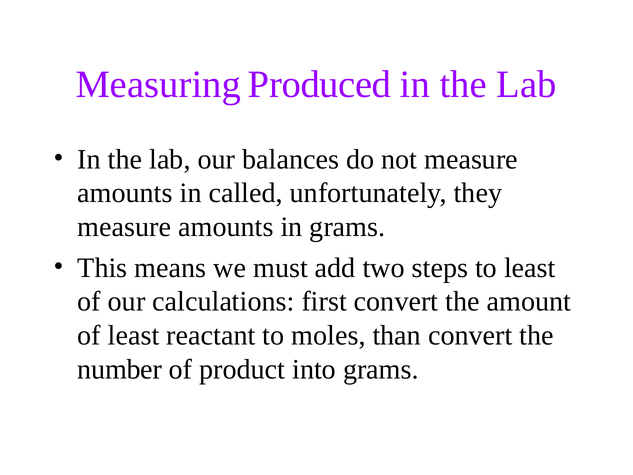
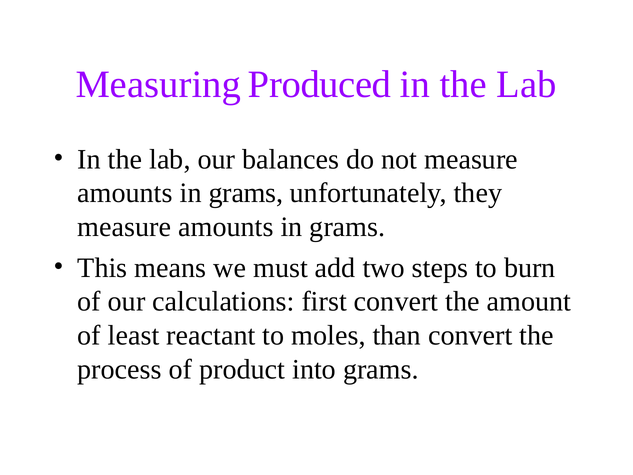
called at (246, 193): called -> grams
to least: least -> burn
number: number -> process
